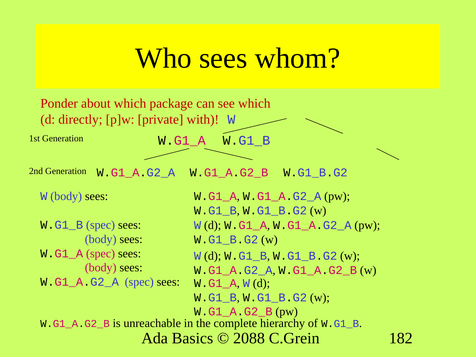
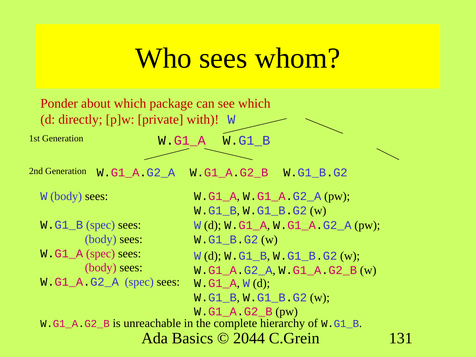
2088: 2088 -> 2044
182: 182 -> 131
